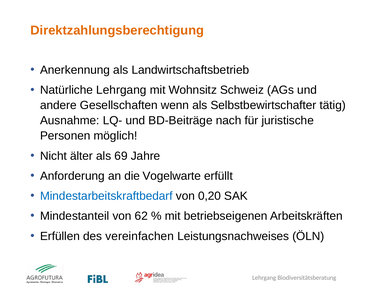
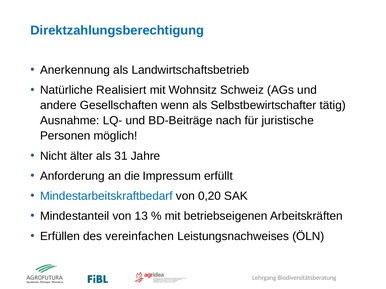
Direktzahlungsberechtigung colour: orange -> blue
Natürliche Lehrgang: Lehrgang -> Realisiert
69: 69 -> 31
Vogelwarte: Vogelwarte -> Impressum
62: 62 -> 13
